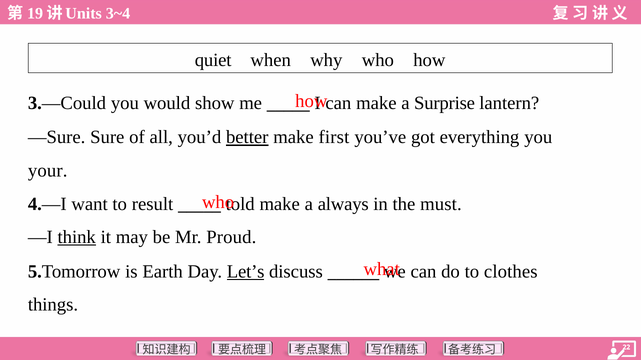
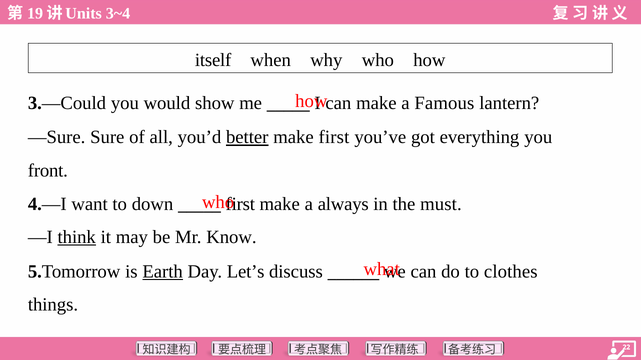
quiet: quiet -> itself
Surprise: Surprise -> Famous
your: your -> front
result: result -> down
told at (240, 205): told -> first
Proud: Proud -> Know
Earth underline: none -> present
Let’s underline: present -> none
